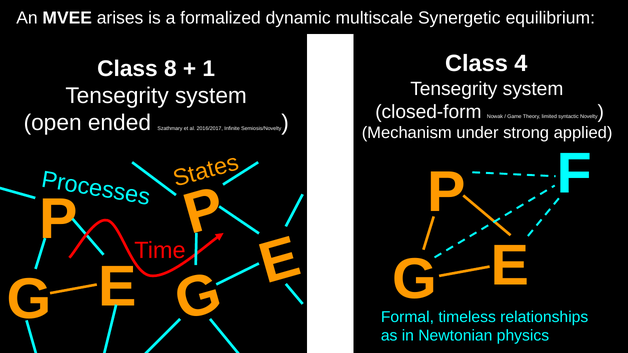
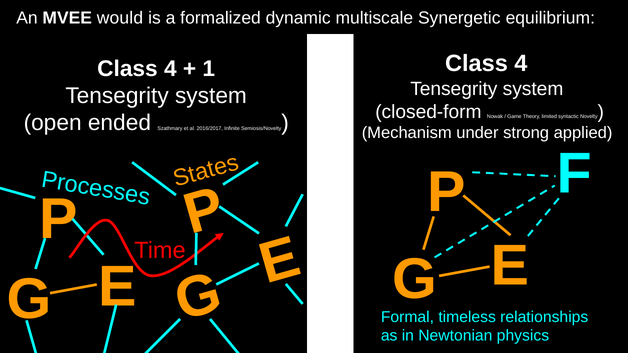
arises: arises -> would
8 at (170, 69): 8 -> 4
